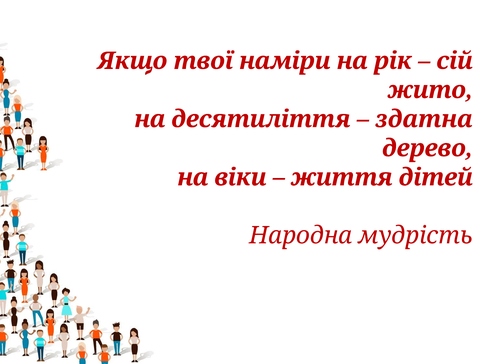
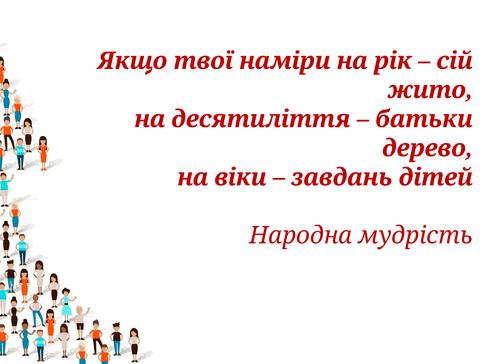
здатна: здатна -> батьки
життя: життя -> завдань
